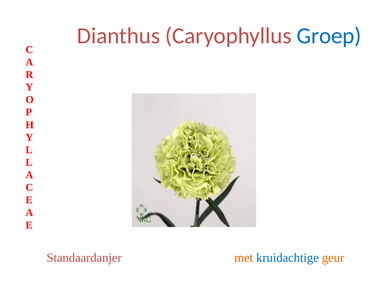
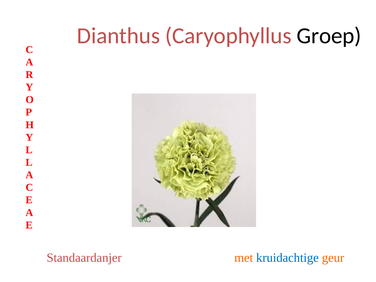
Groep colour: blue -> black
